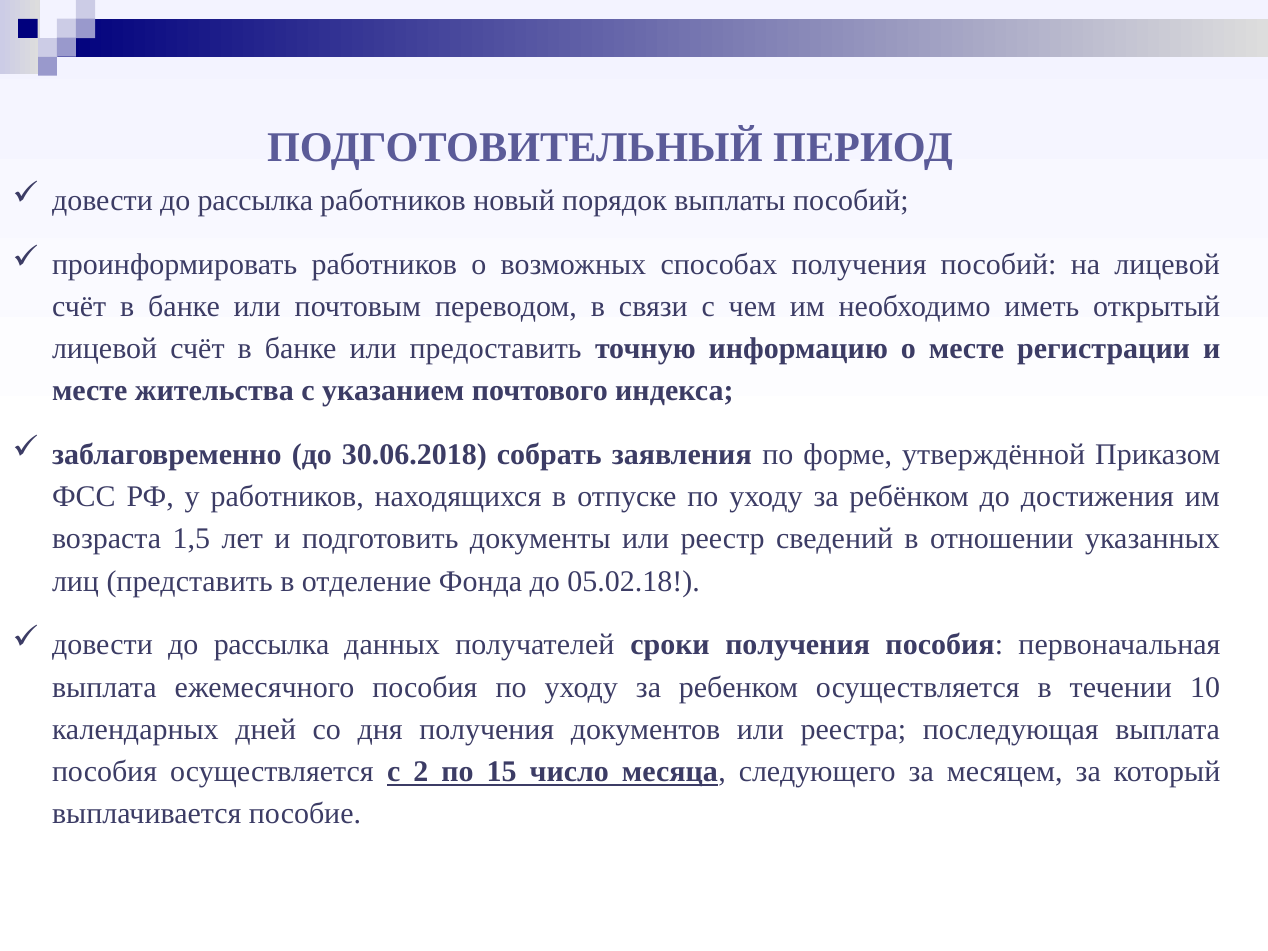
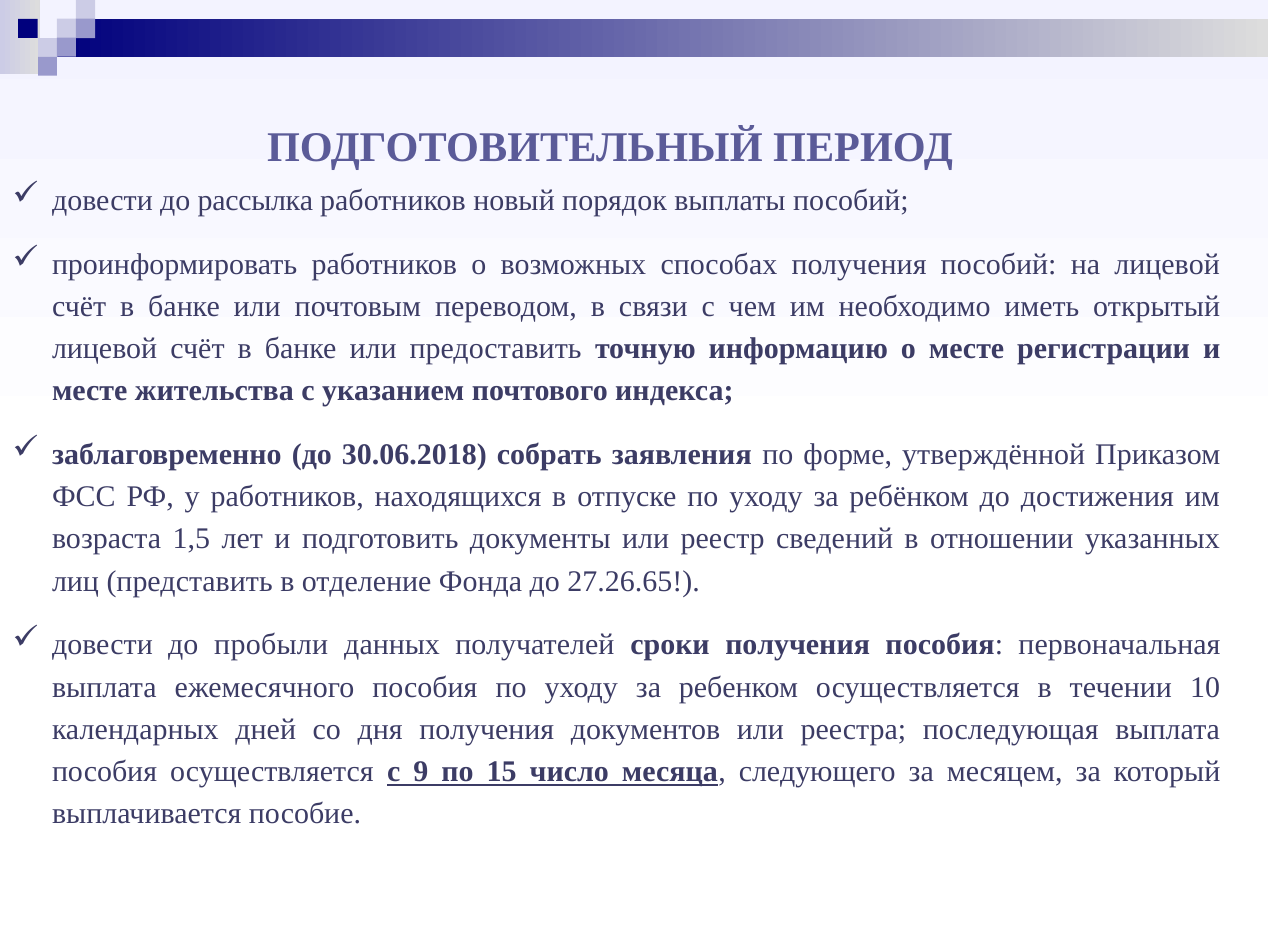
05.02.18: 05.02.18 -> 27.26.65
рассылка at (272, 645): рассылка -> пробыли
2: 2 -> 9
